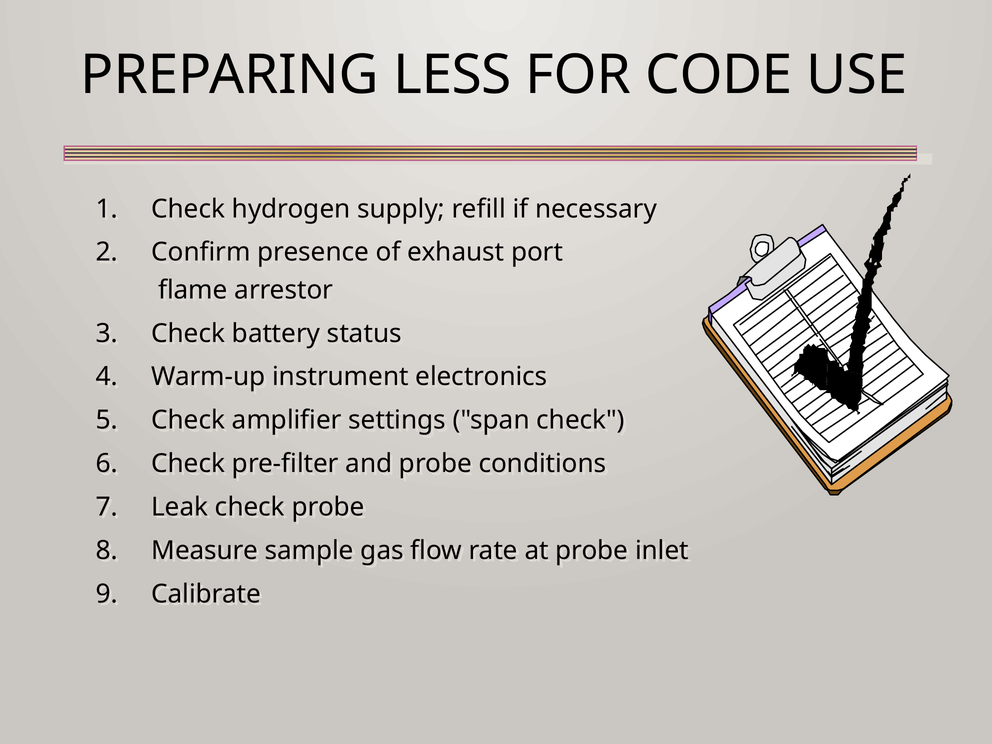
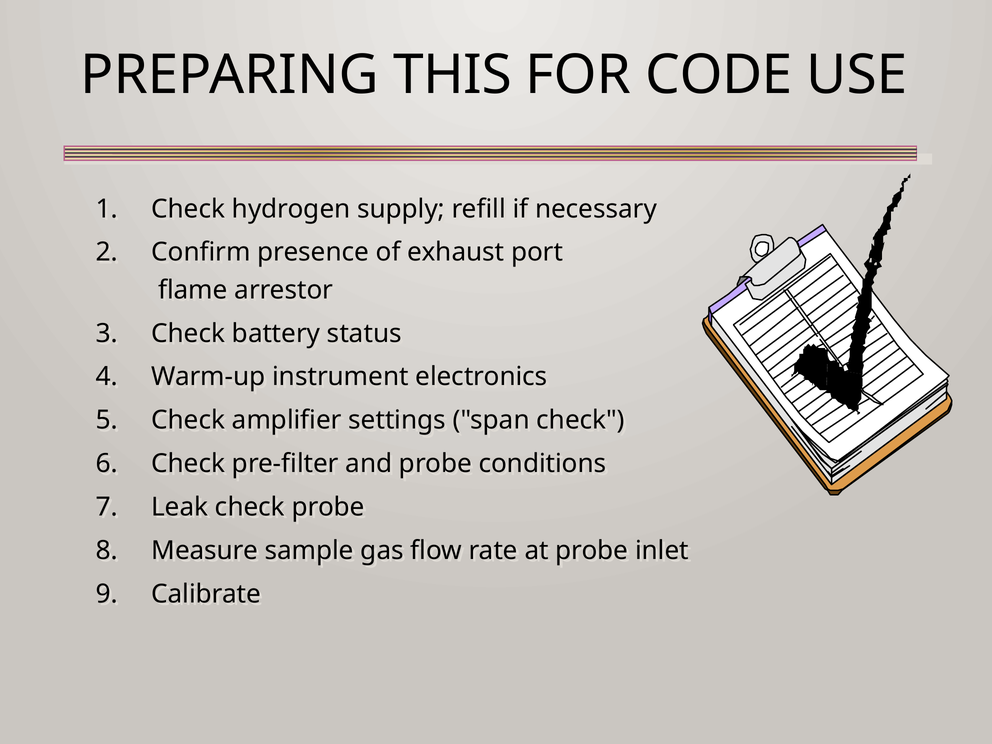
LESS: LESS -> THIS
